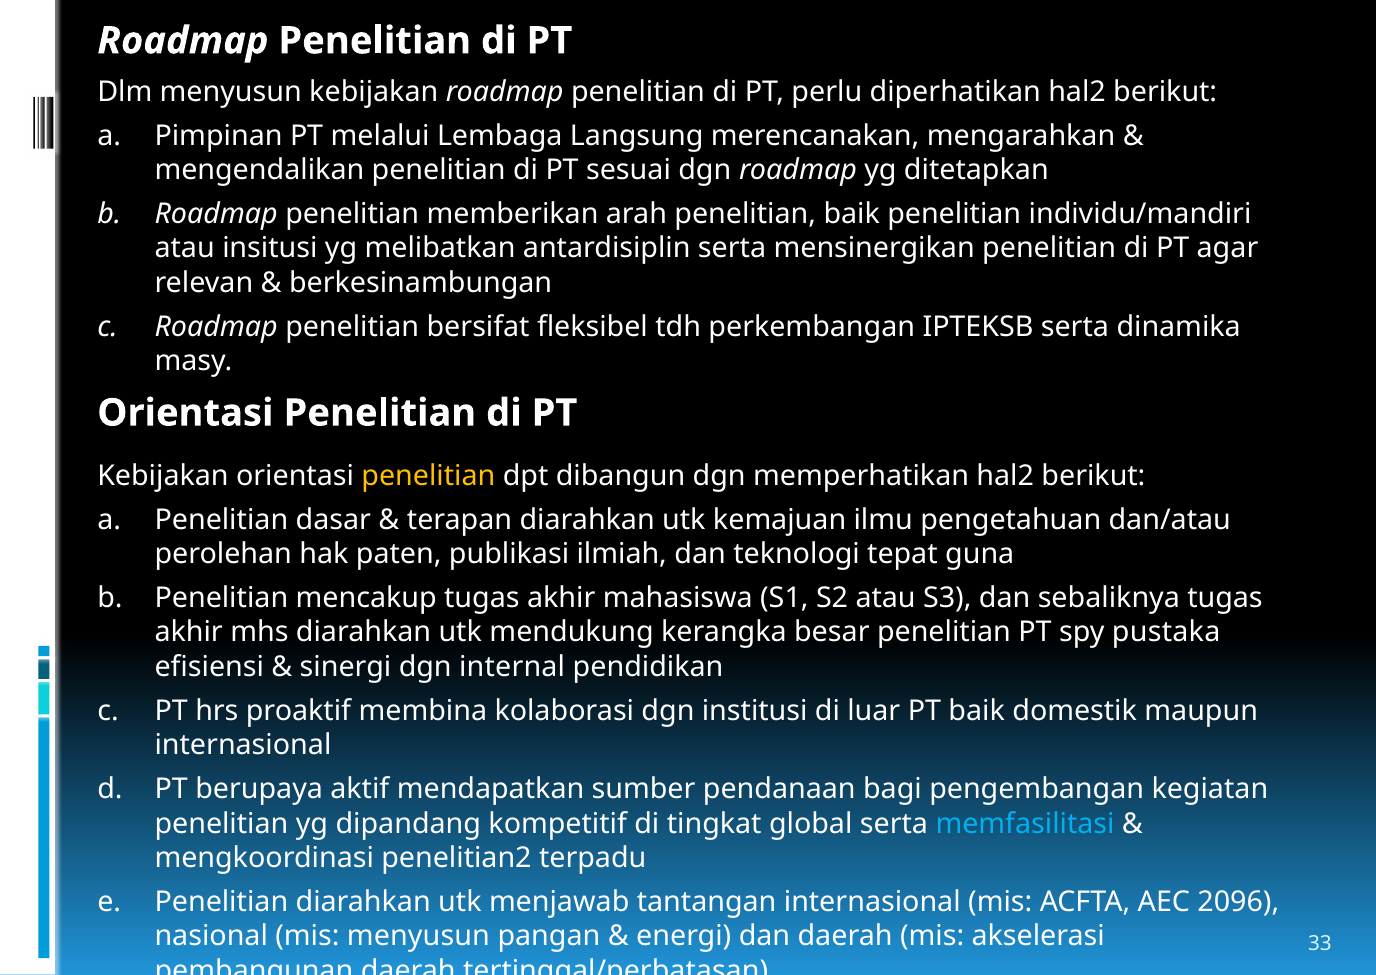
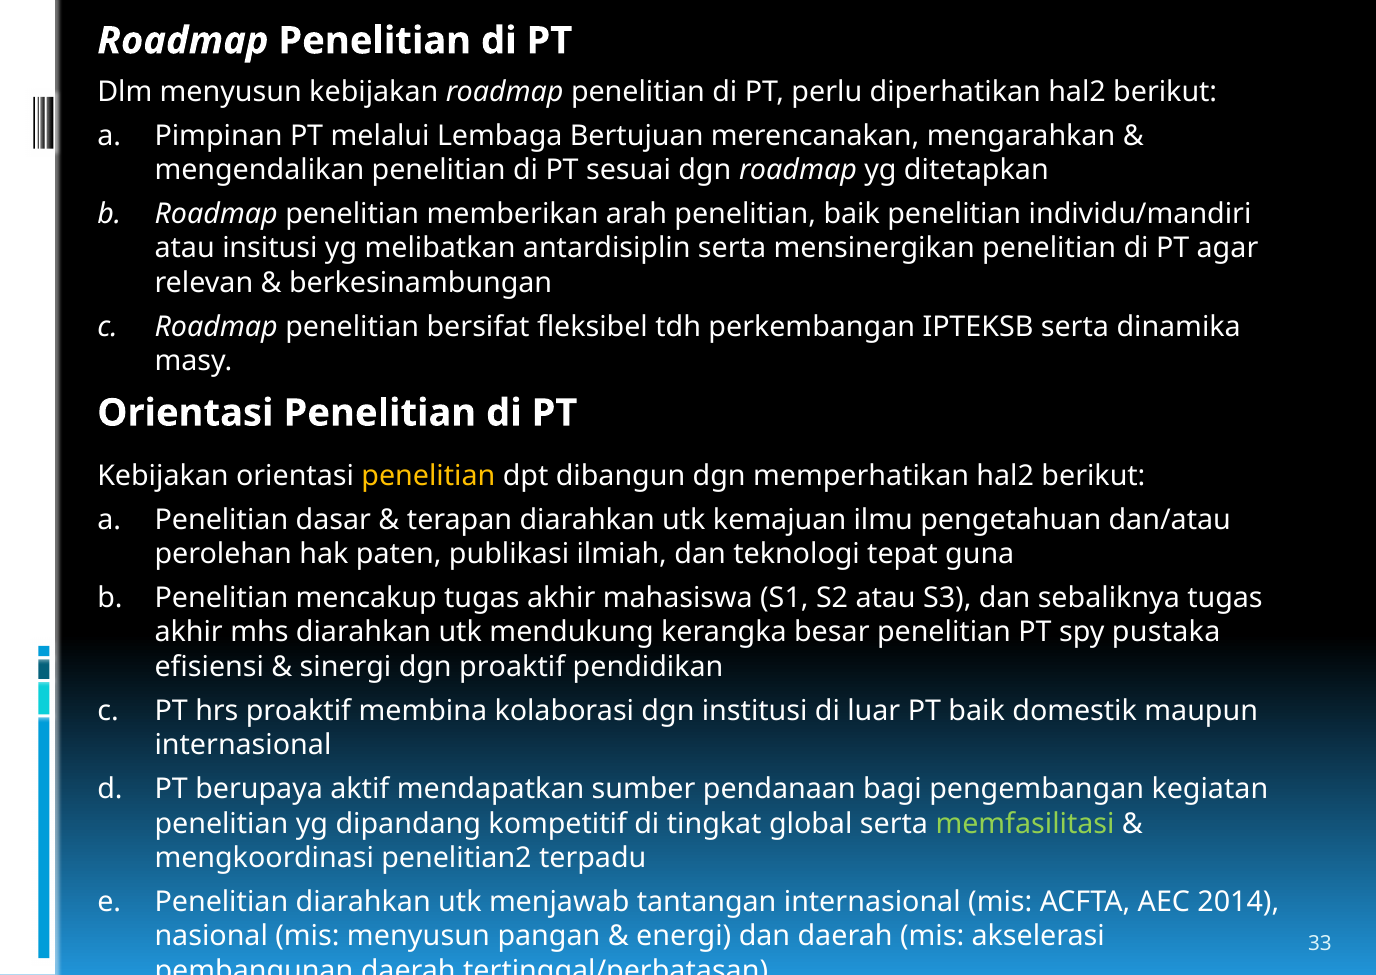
Langsung: Langsung -> Bertujuan
dgn internal: internal -> proaktif
memfasilitasi colour: light blue -> light green
2096: 2096 -> 2014
